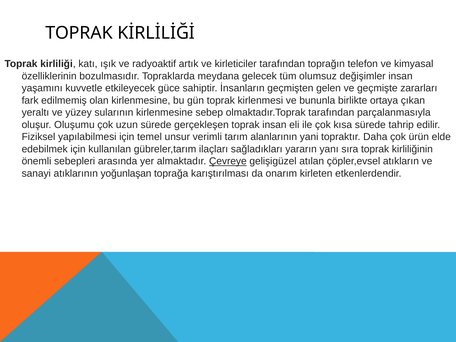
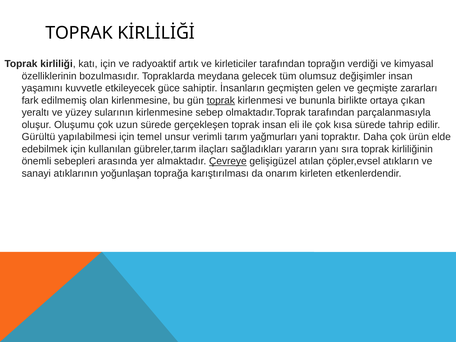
katı ışık: ışık -> için
telefon: telefon -> verdiği
toprak at (221, 100) underline: none -> present
Fiziksel: Fiziksel -> Gürültü
alanlarının: alanlarının -> yağmurları
